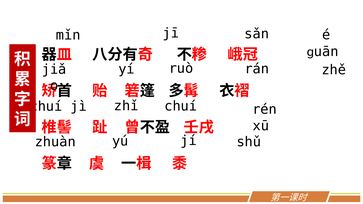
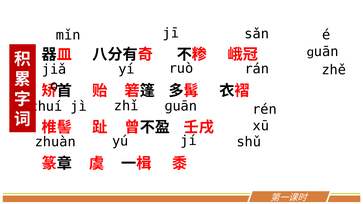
zhǐ chuí: chuí -> ɡuān
